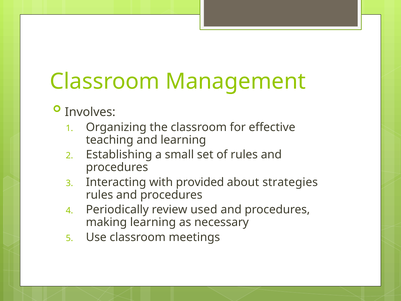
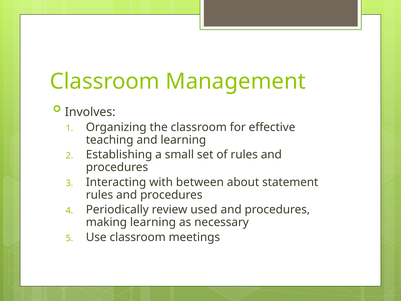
provided: provided -> between
strategies: strategies -> statement
